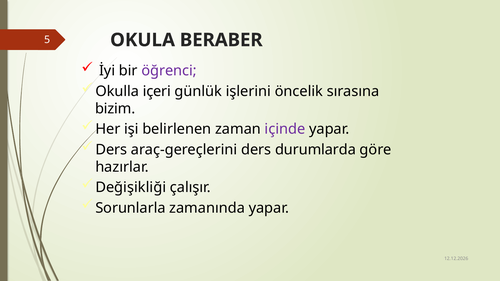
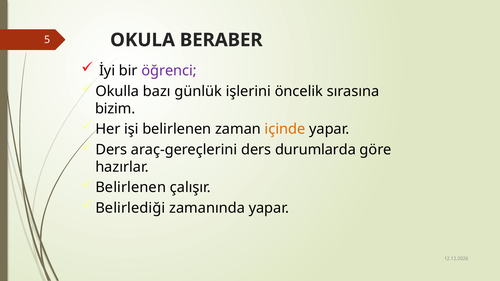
içeri: içeri -> bazı
içinde colour: purple -> orange
Değişikliği at (131, 188): Değişikliği -> Belirlenen
Sorunlarla: Sorunlarla -> Belirlediği
